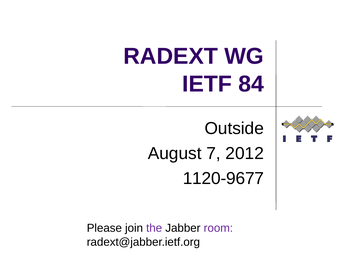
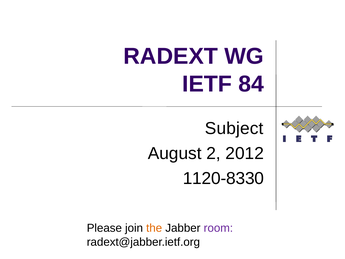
Outside: Outside -> Subject
7: 7 -> 2
1120-9677: 1120-9677 -> 1120-8330
the colour: purple -> orange
